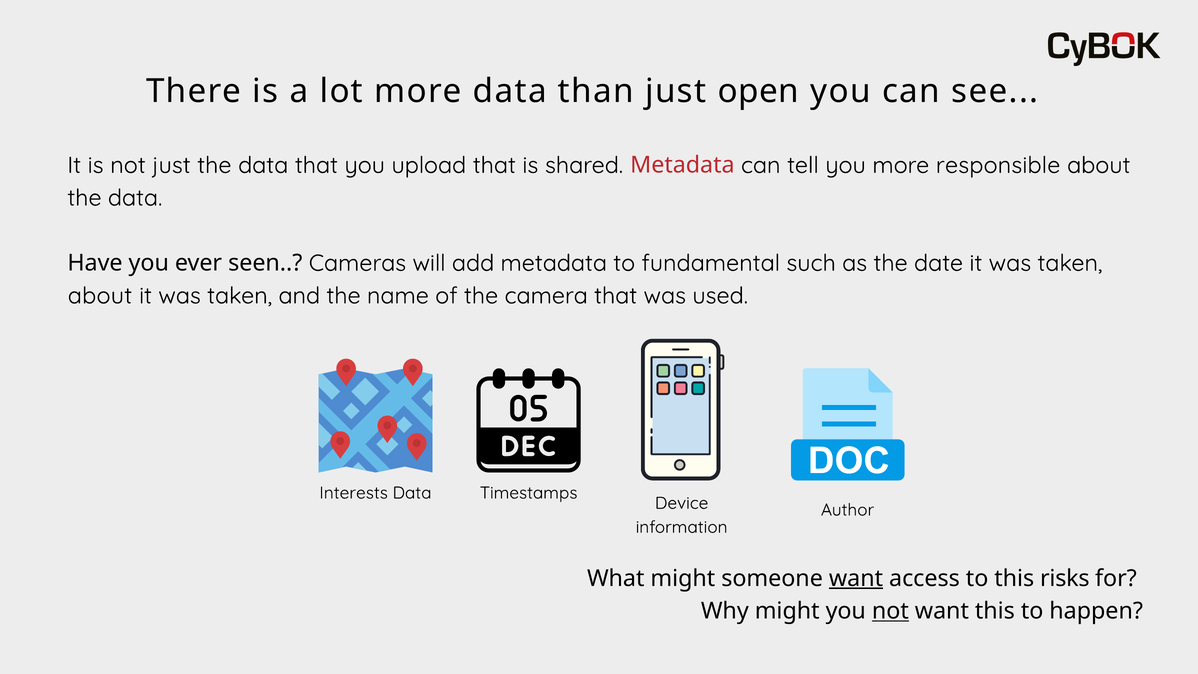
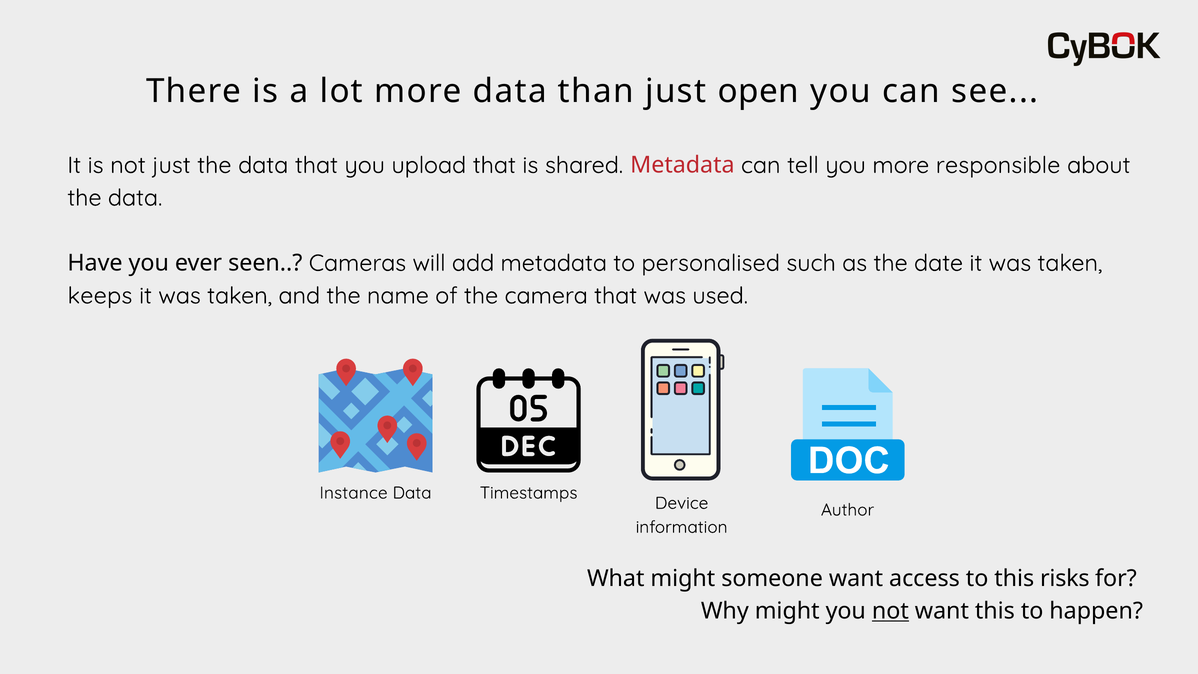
fundamental: fundamental -> personalised
about at (100, 296): about -> keeps
Interests: Interests -> Instance
want at (856, 578) underline: present -> none
